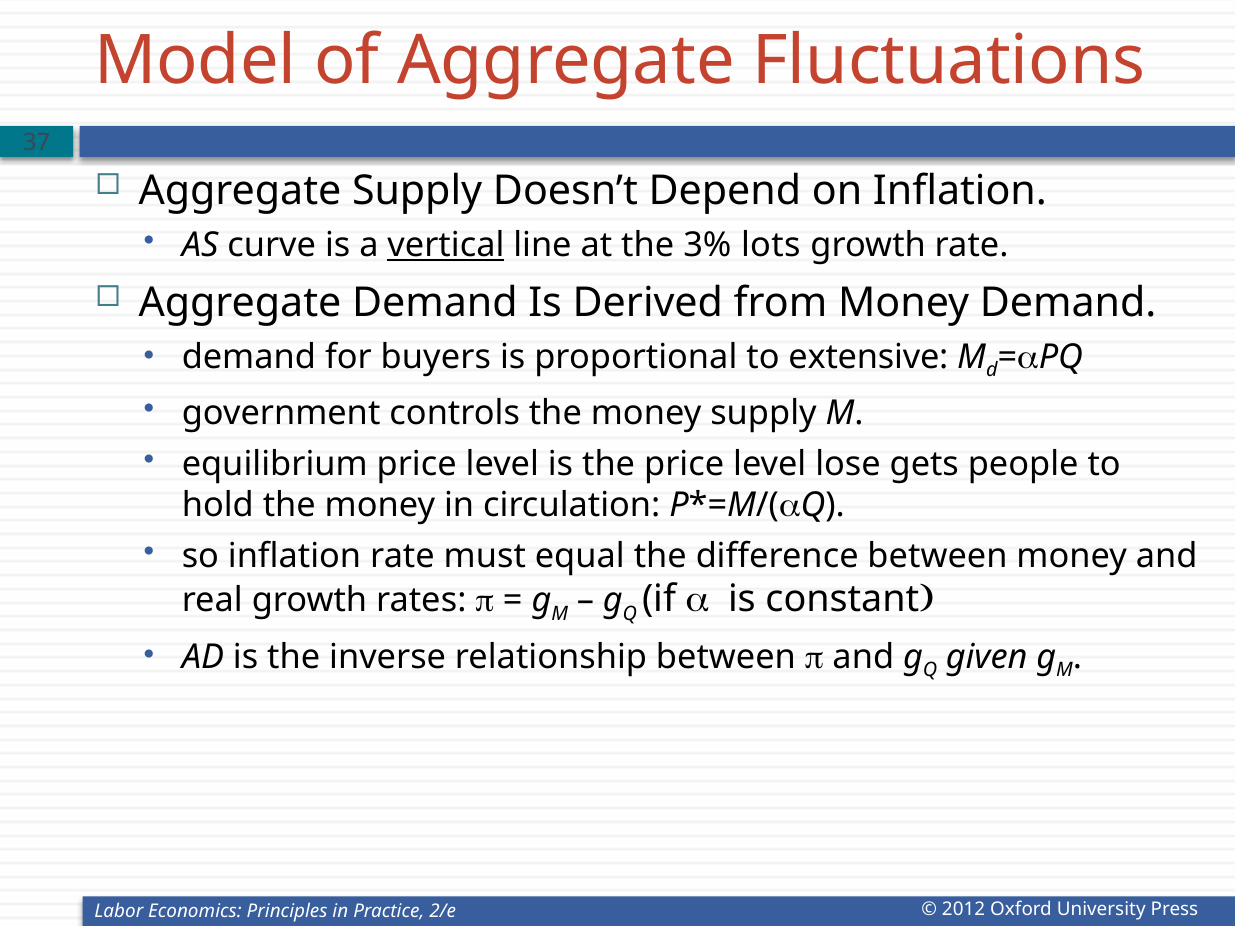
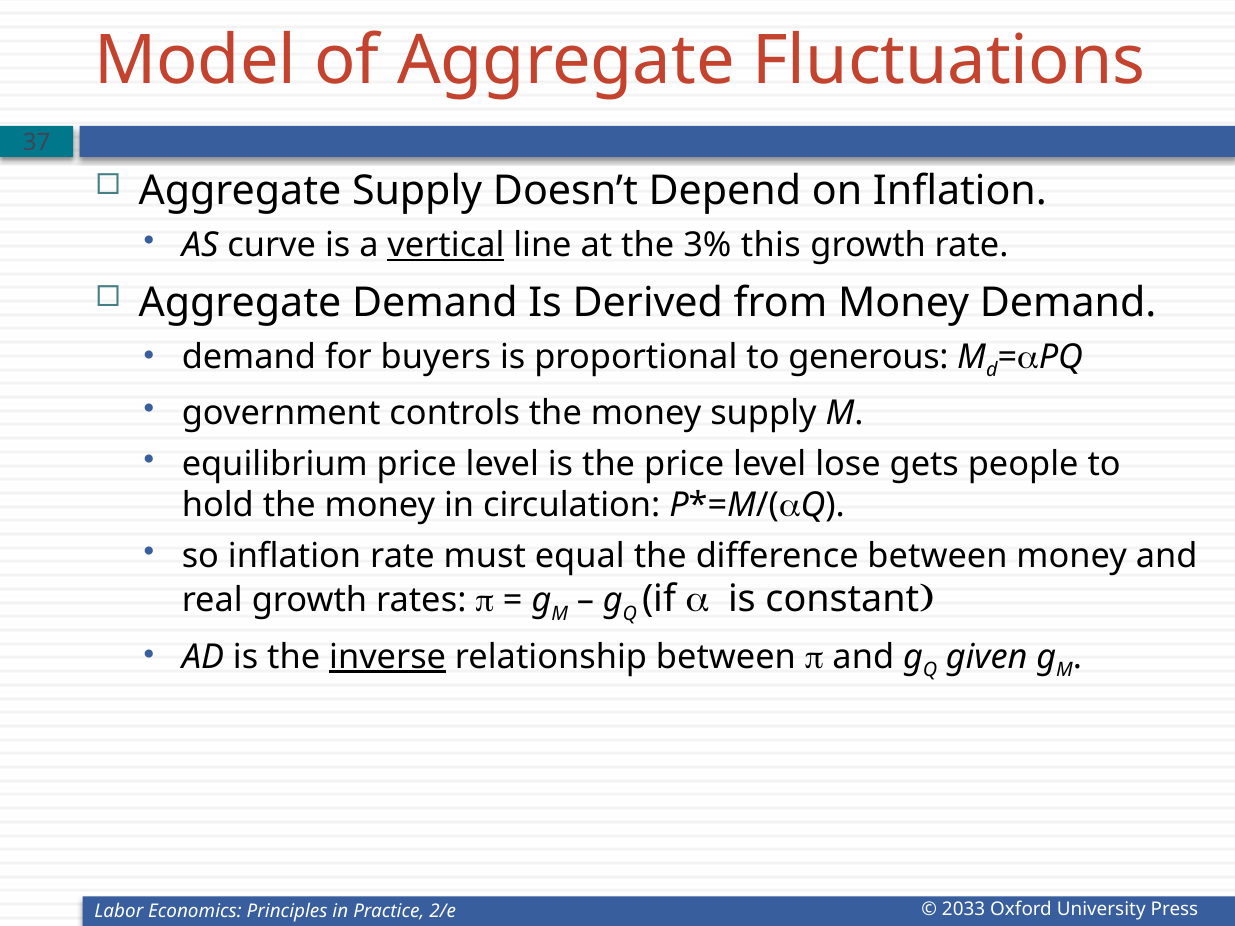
lots: lots -> this
extensive: extensive -> generous
inverse underline: none -> present
2012: 2012 -> 2033
